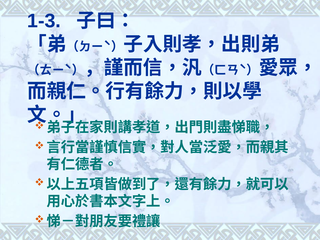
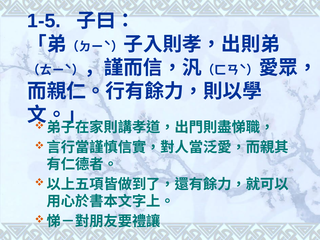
1-3: 1-3 -> 1-5
